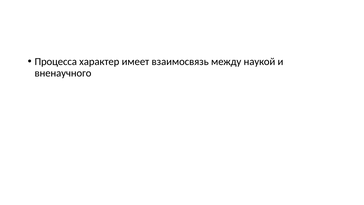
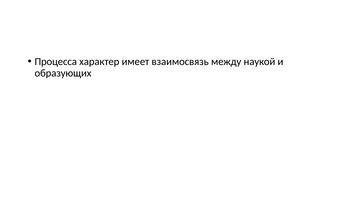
вненаучного: вненаучного -> образующих
